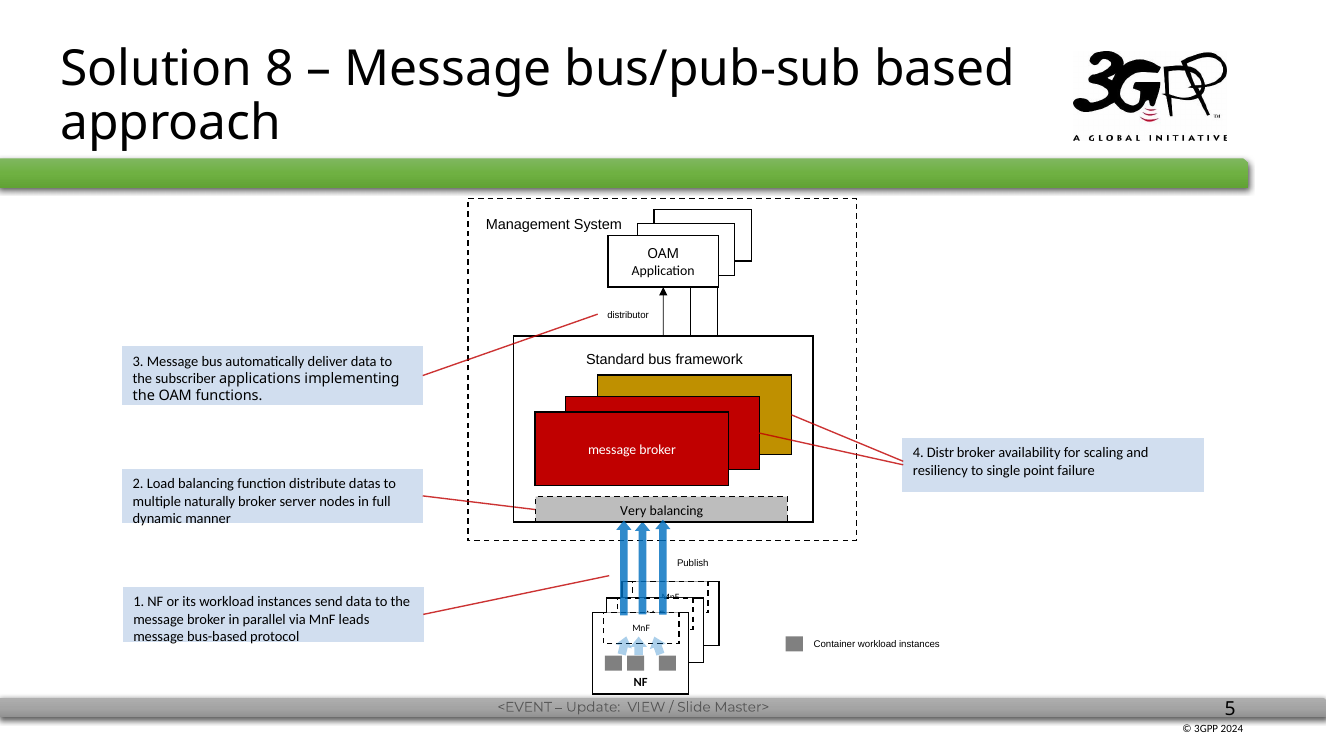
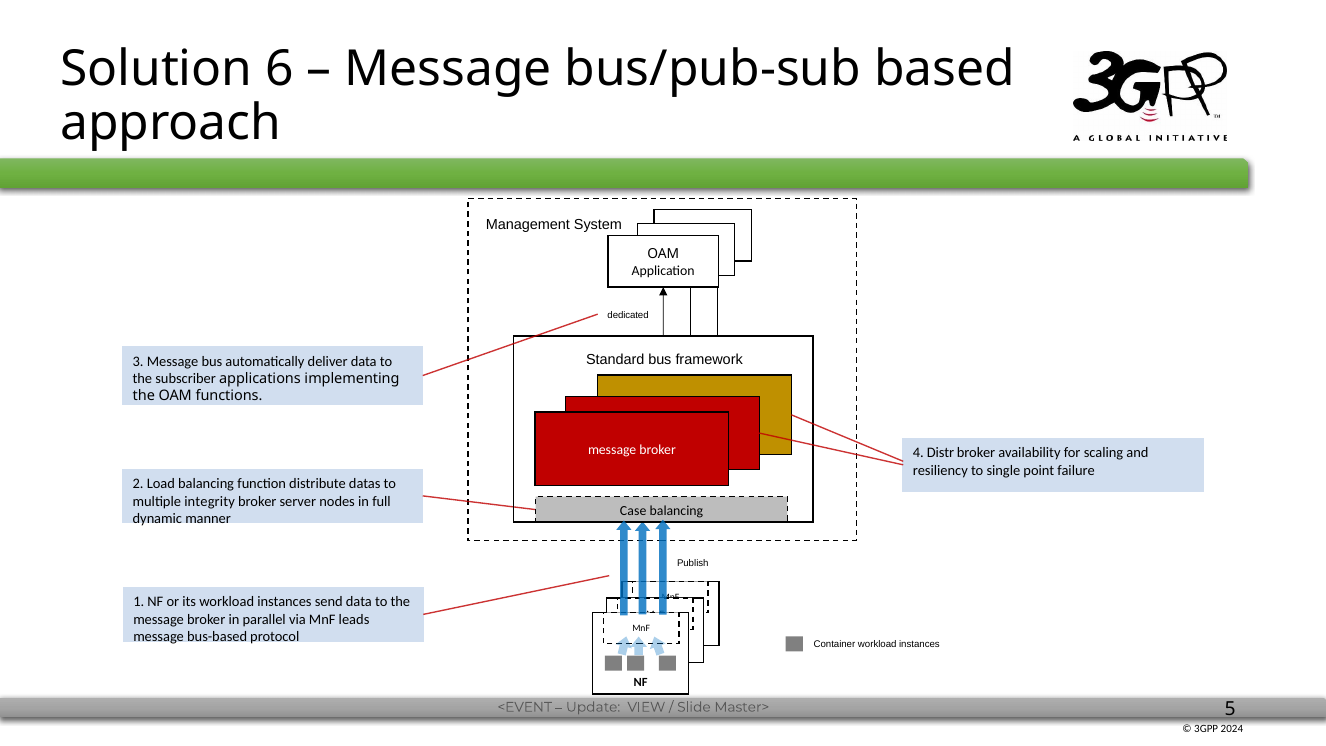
8: 8 -> 6
distributor: distributor -> dedicated
naturally: naturally -> integrity
Very: Very -> Case
